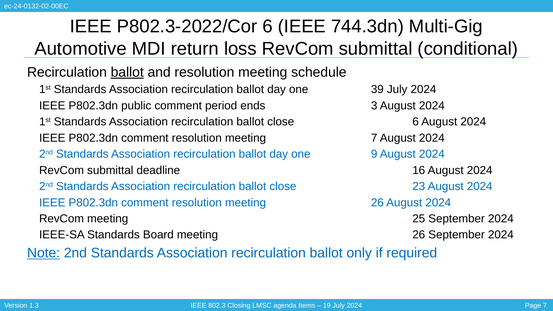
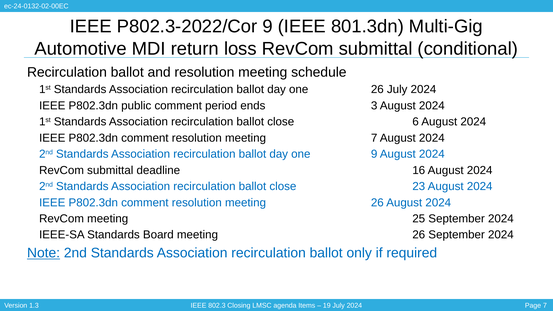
P802.3-2022/Cor 6: 6 -> 9
744.3dn: 744.3dn -> 801.3dn
ballot at (127, 72) underline: present -> none
one 39: 39 -> 26
